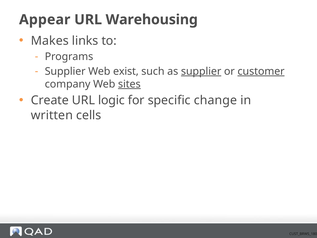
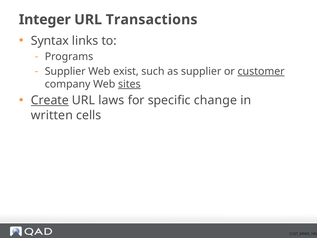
Appear: Appear -> Integer
Warehousing: Warehousing -> Transactions
Makes: Makes -> Syntax
supplier at (201, 71) underline: present -> none
Create underline: none -> present
logic: logic -> laws
